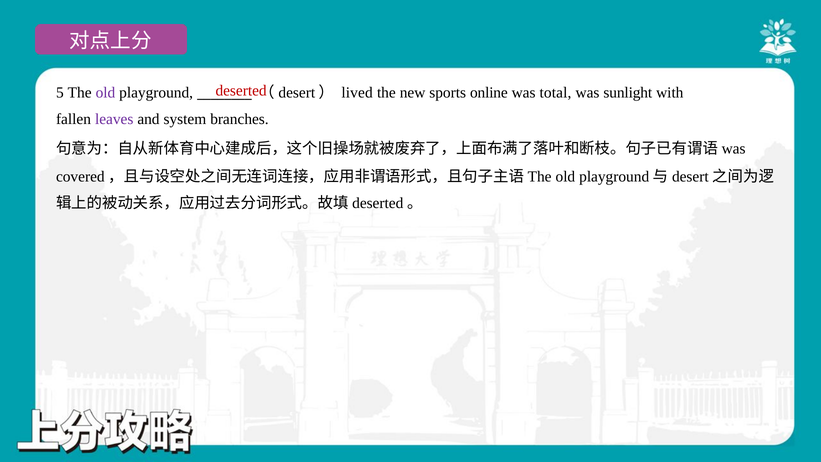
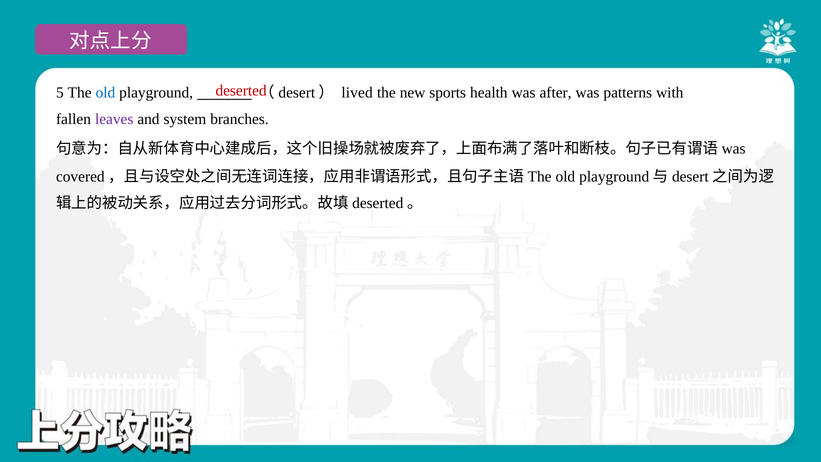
old at (105, 93) colour: purple -> blue
online: online -> health
total: total -> after
sunlight: sunlight -> patterns
